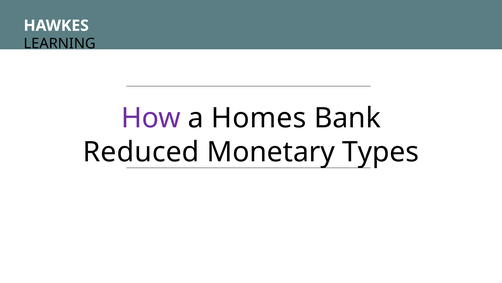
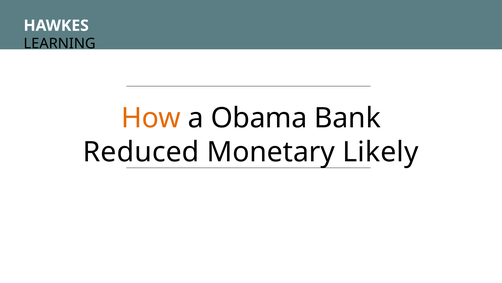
How colour: purple -> orange
Homes: Homes -> Obama
Types: Types -> Likely
